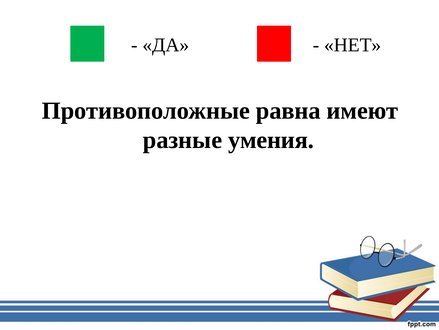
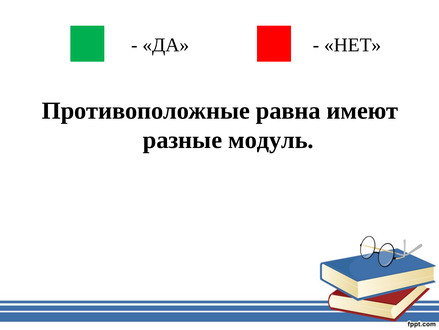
умения: умения -> модуль
